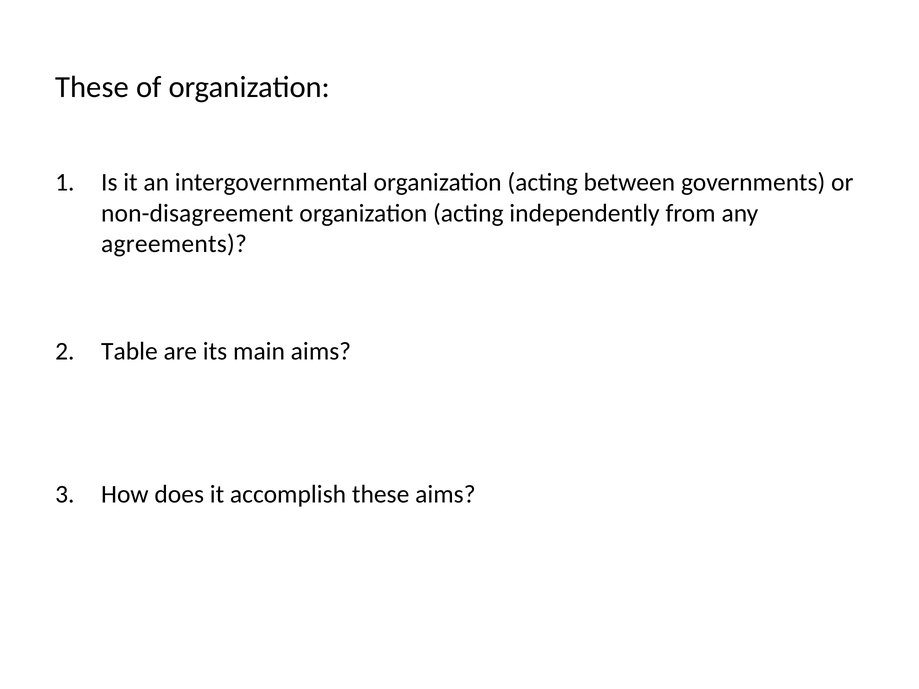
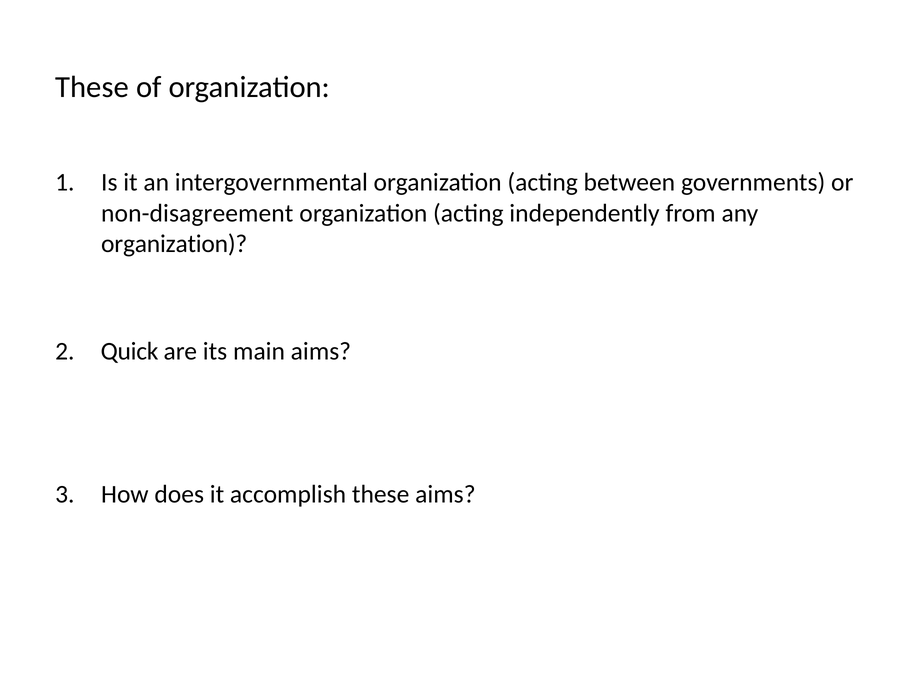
agreements at (174, 244): agreements -> organization
Table: Table -> Quick
